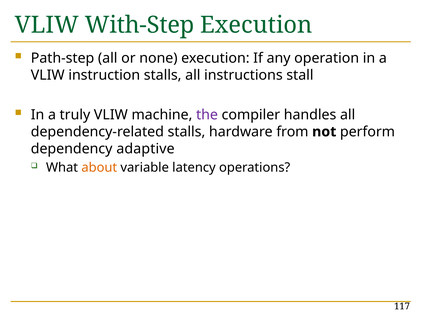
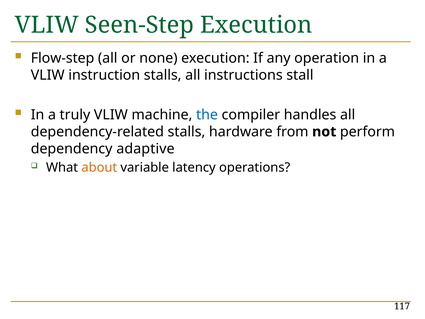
With-Step: With-Step -> Seen-Step
Path-step: Path-step -> Flow-step
the colour: purple -> blue
